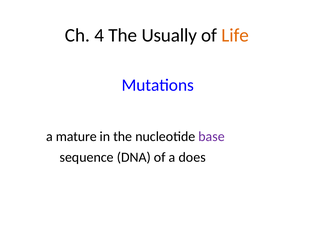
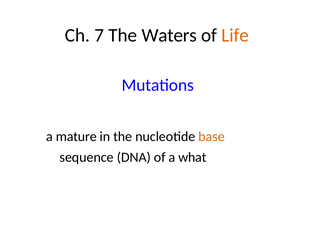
4: 4 -> 7
Usually: Usually -> Waters
base colour: purple -> orange
does: does -> what
